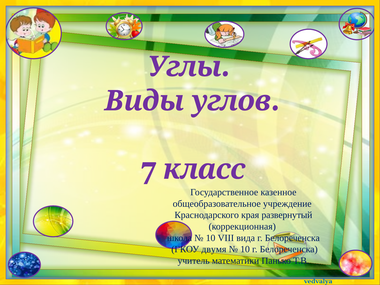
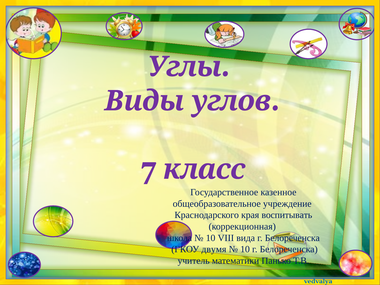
развернутый: развернутый -> воспитывать
